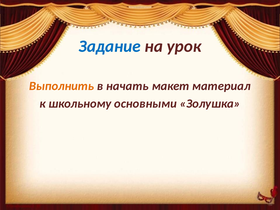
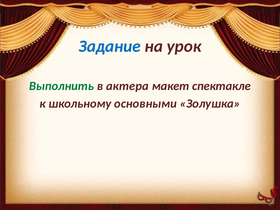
Выполнить colour: orange -> green
начать: начать -> актера
материал: материал -> спектакле
